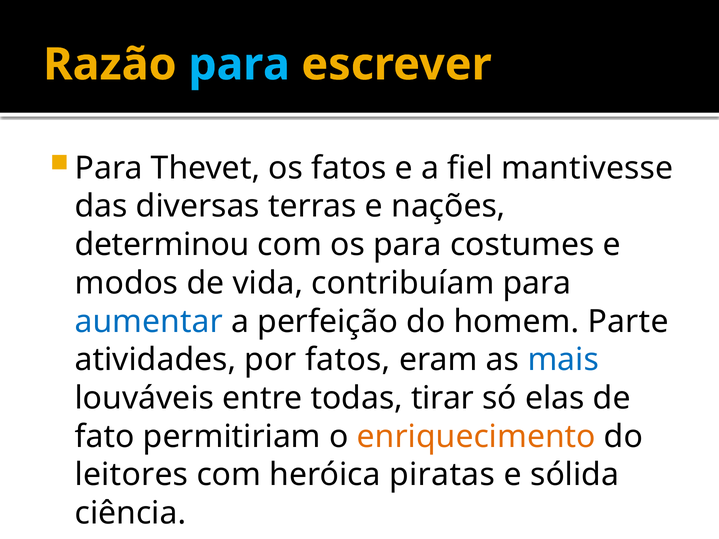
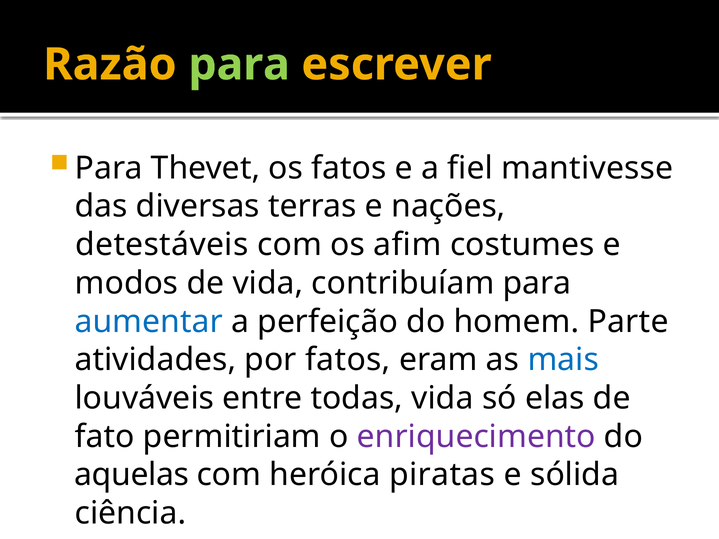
para at (239, 65) colour: light blue -> light green
determinou: determinou -> detestáveis
os para: para -> afim
todas tirar: tirar -> vida
enriquecimento colour: orange -> purple
leitores: leitores -> aquelas
